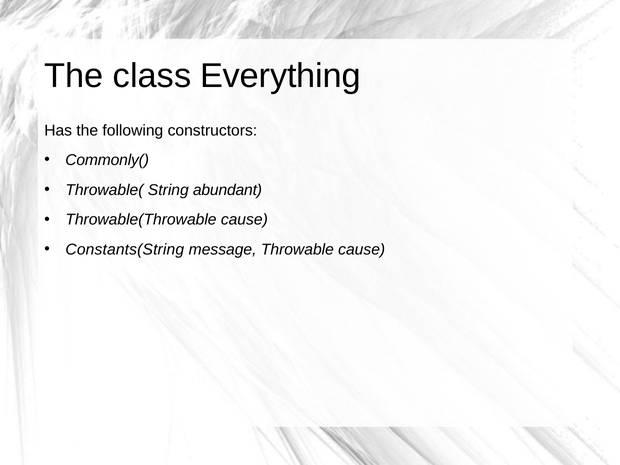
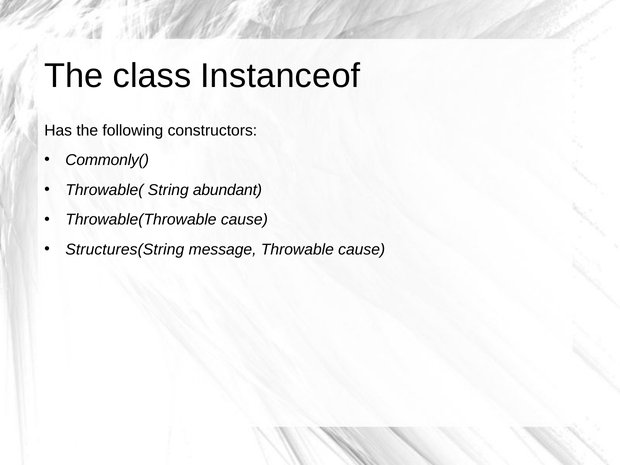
Everything: Everything -> Instanceof
Constants(String: Constants(String -> Structures(String
